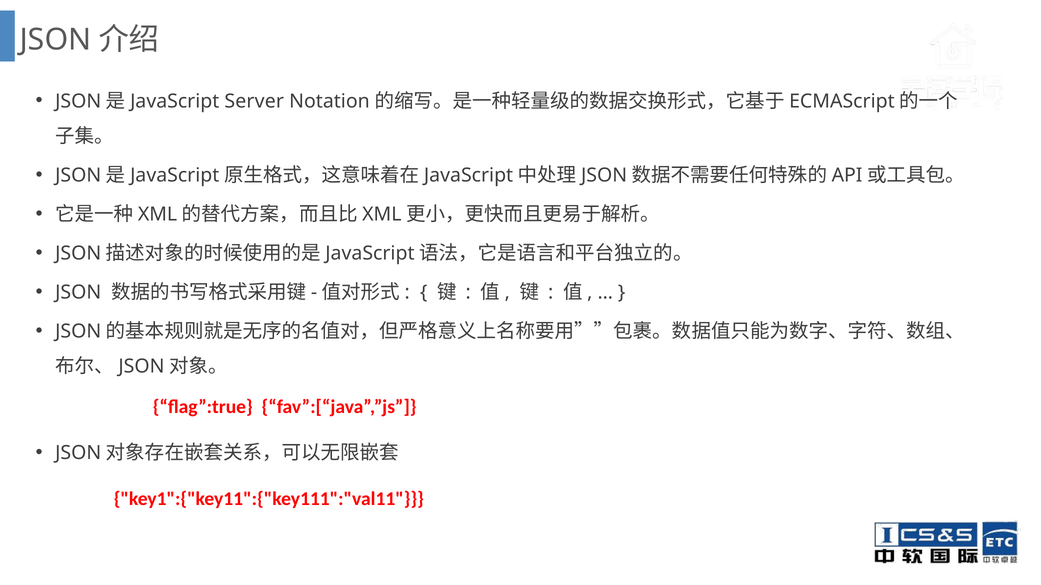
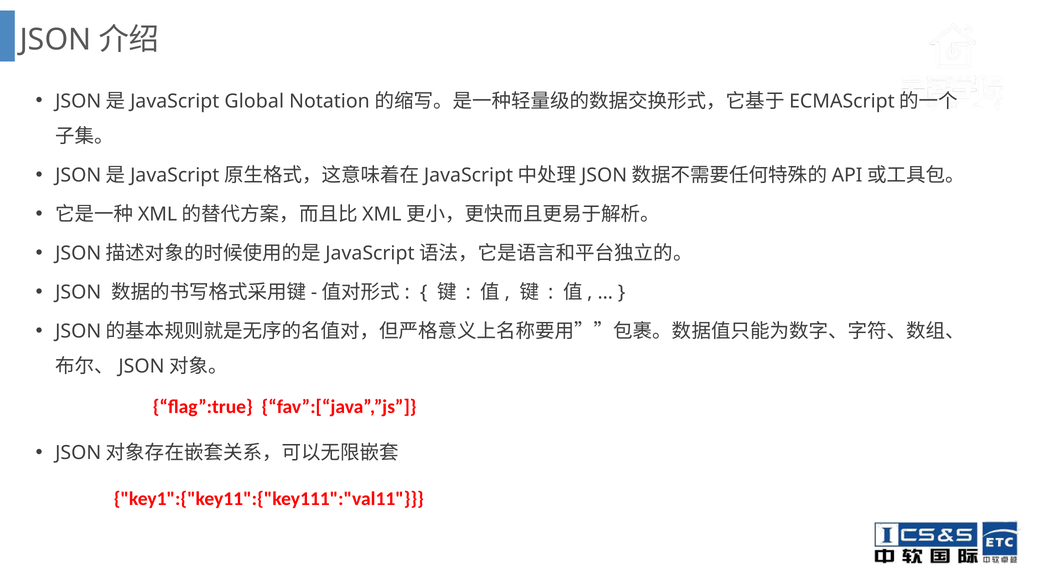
Server: Server -> Global
